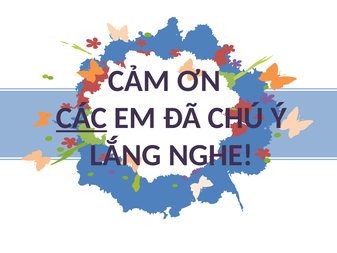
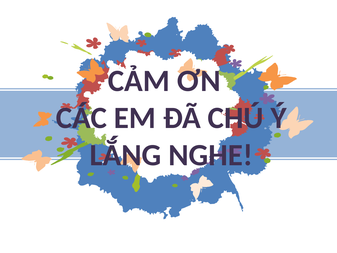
CÁC underline: present -> none
